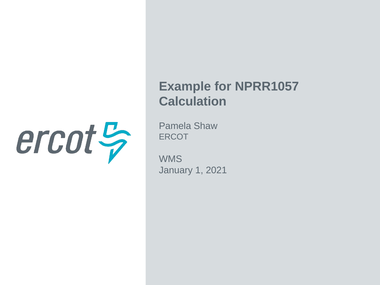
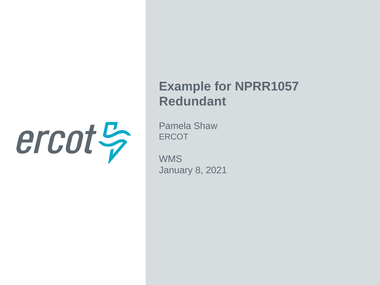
Calculation: Calculation -> Redundant
1: 1 -> 8
